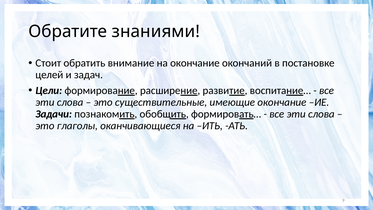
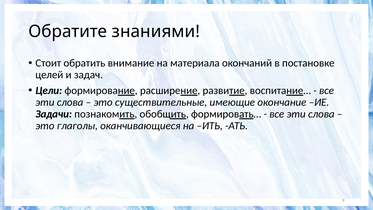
на окончание: окончание -> материала
